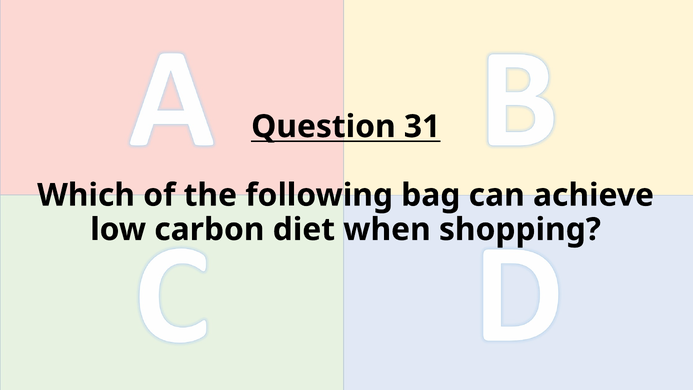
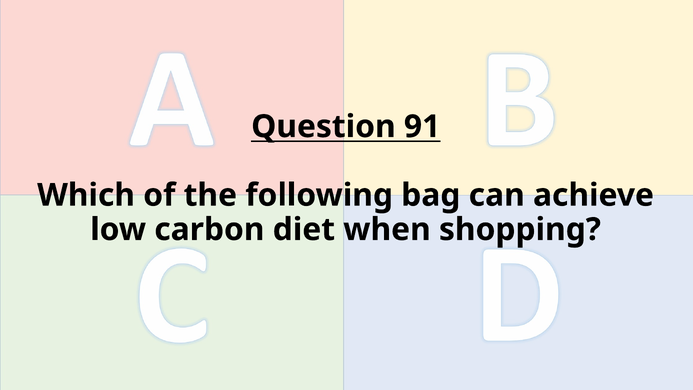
31: 31 -> 91
